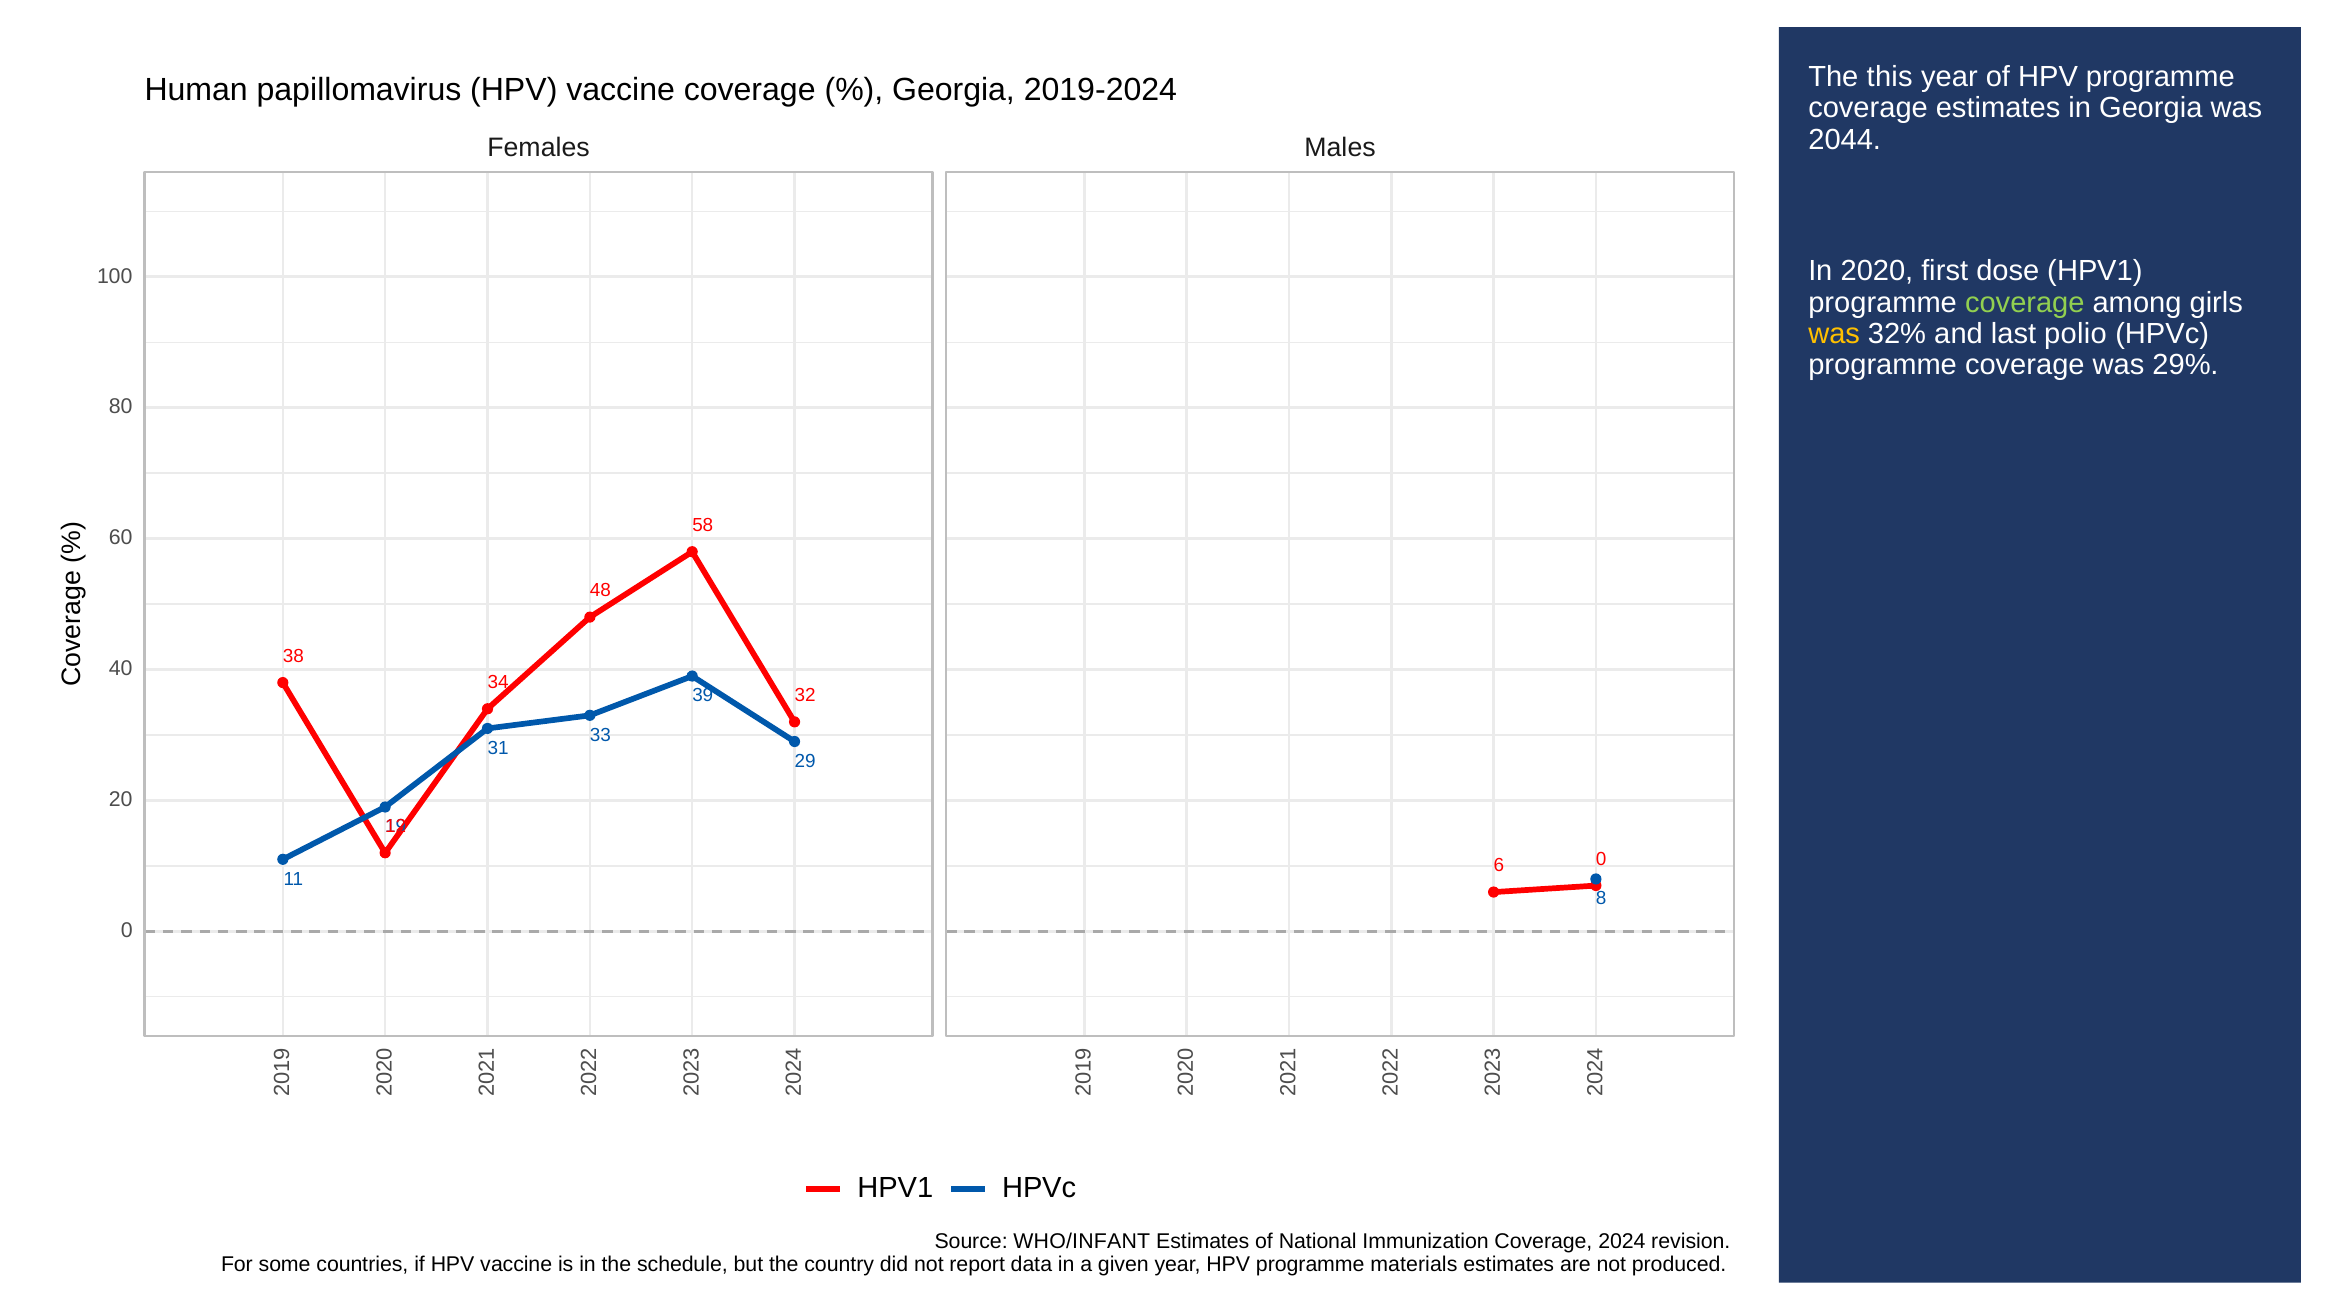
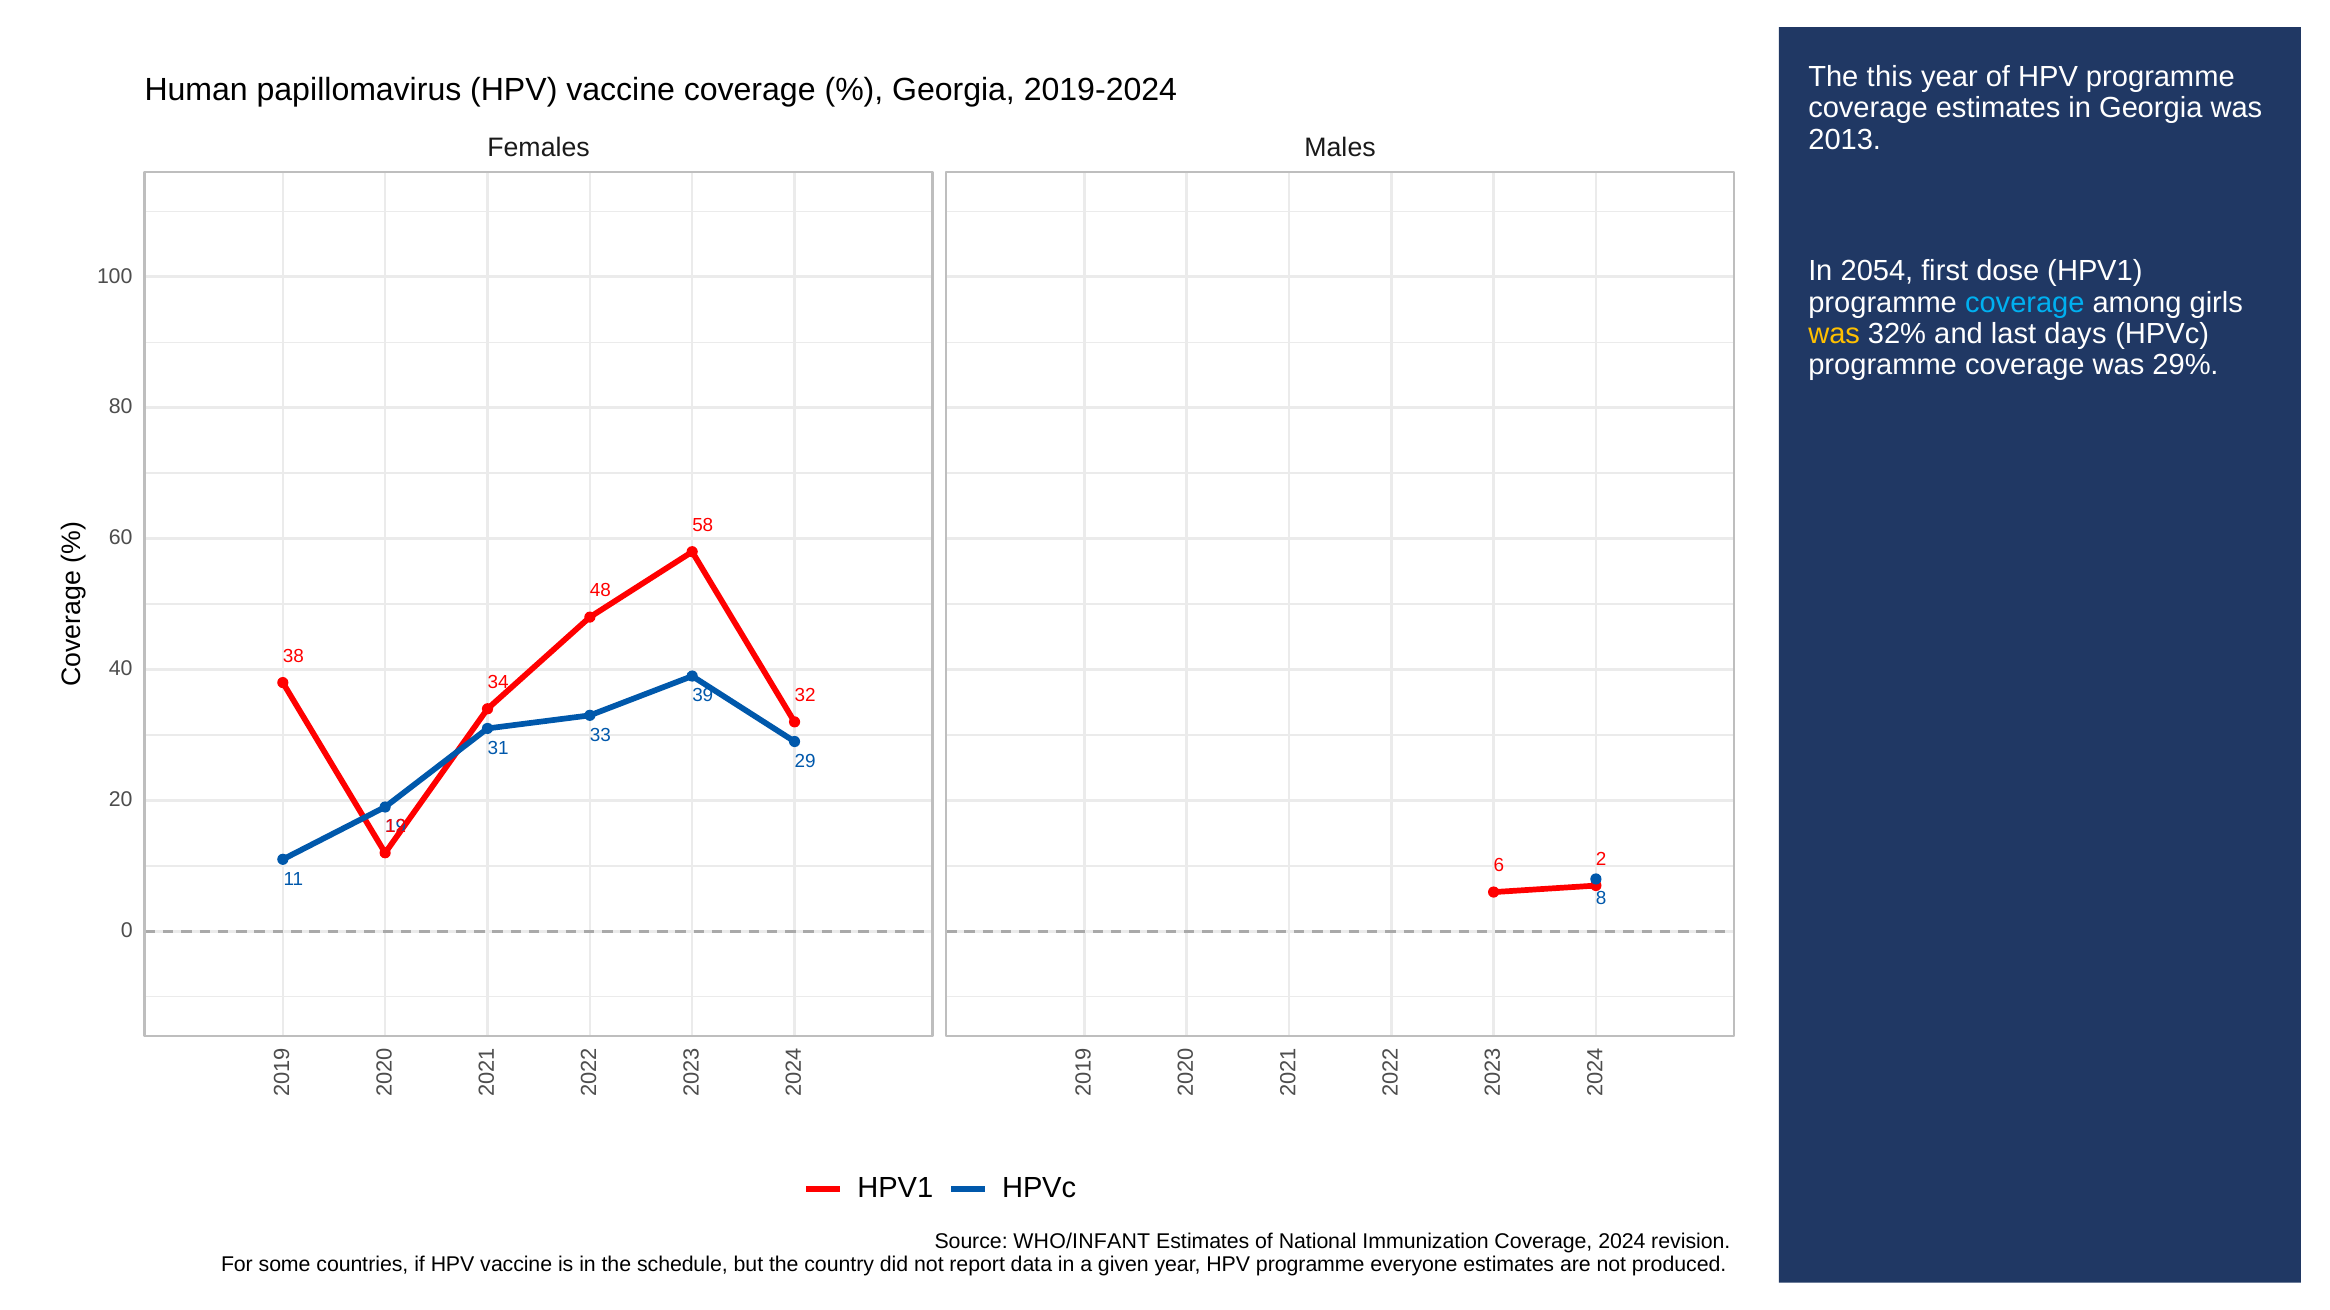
2044: 2044 -> 2013
2020: 2020 -> 2054
coverage at (2025, 303) colour: light green -> light blue
polio: polio -> days
6 0: 0 -> 2
materials: materials -> everyone
